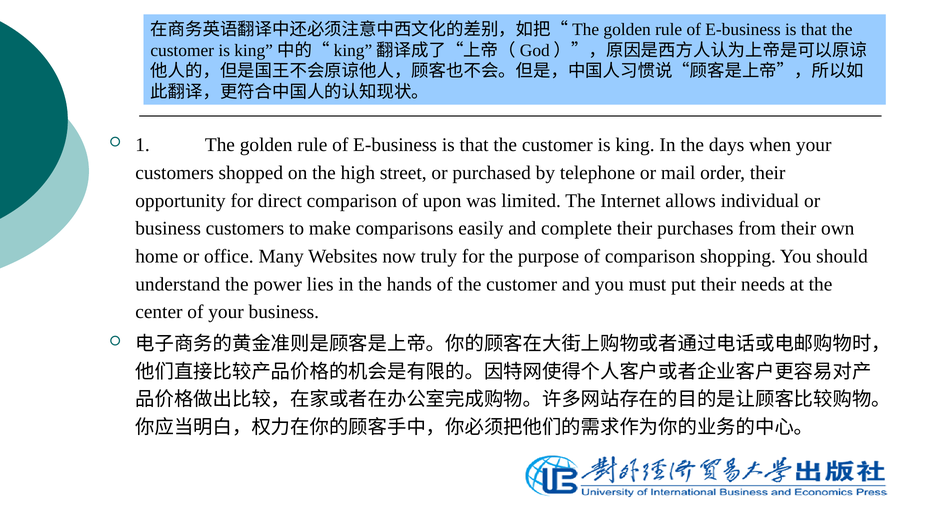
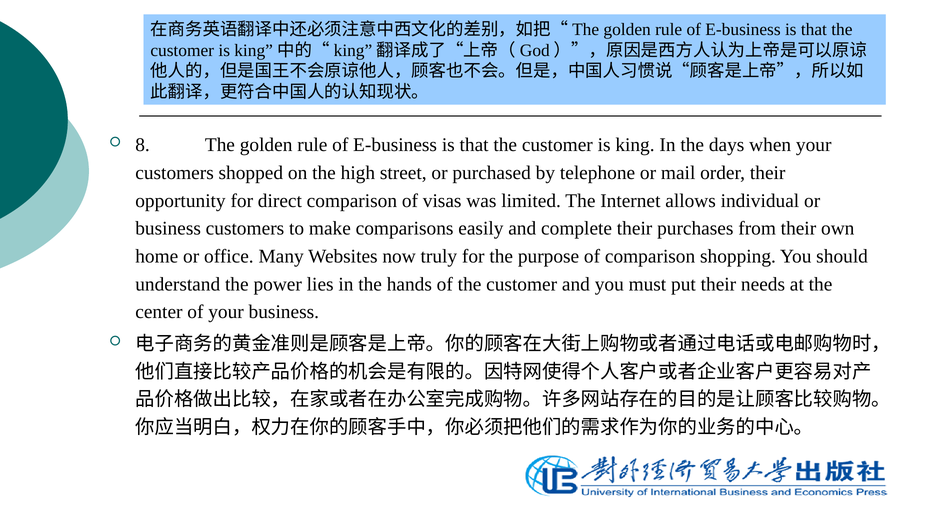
1: 1 -> 8
upon: upon -> visas
